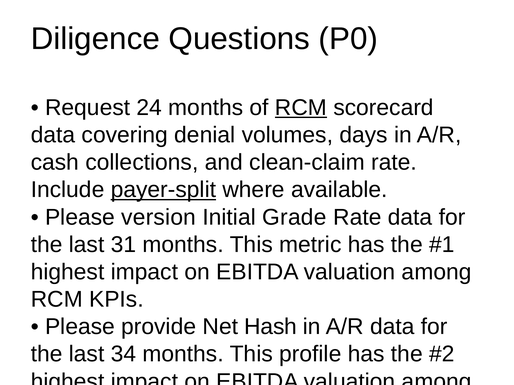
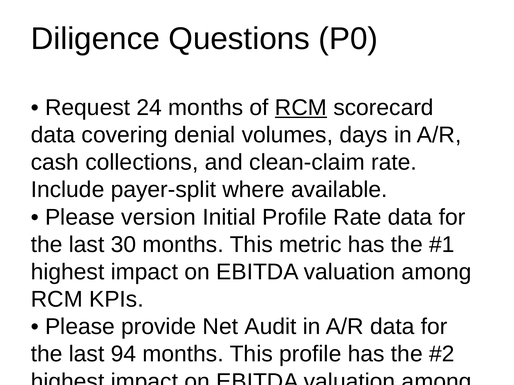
payer-split underline: present -> none
Initial Grade: Grade -> Profile
31: 31 -> 30
Hash: Hash -> Audit
34: 34 -> 94
